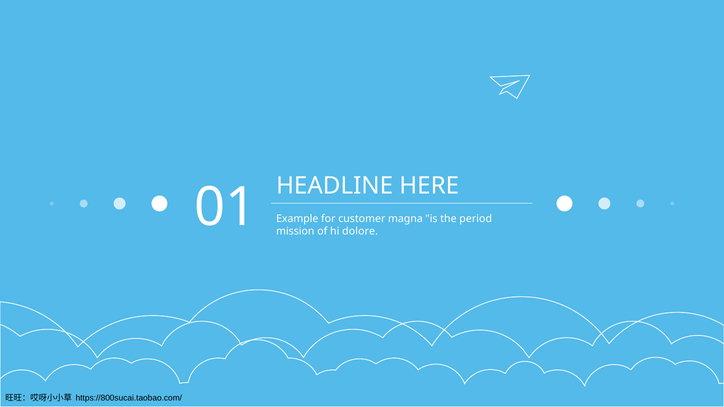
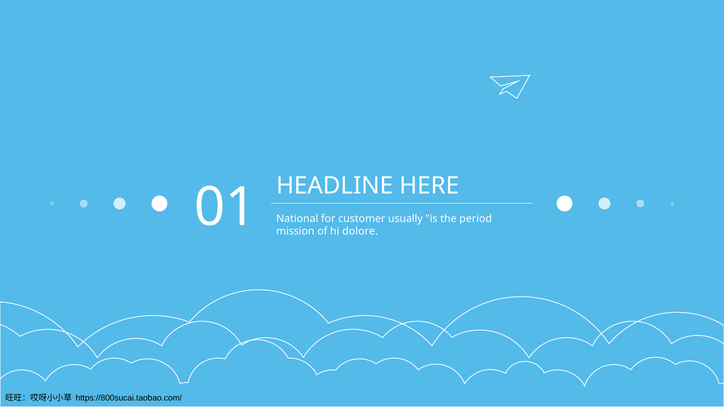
Example: Example -> National
magna: magna -> usually
